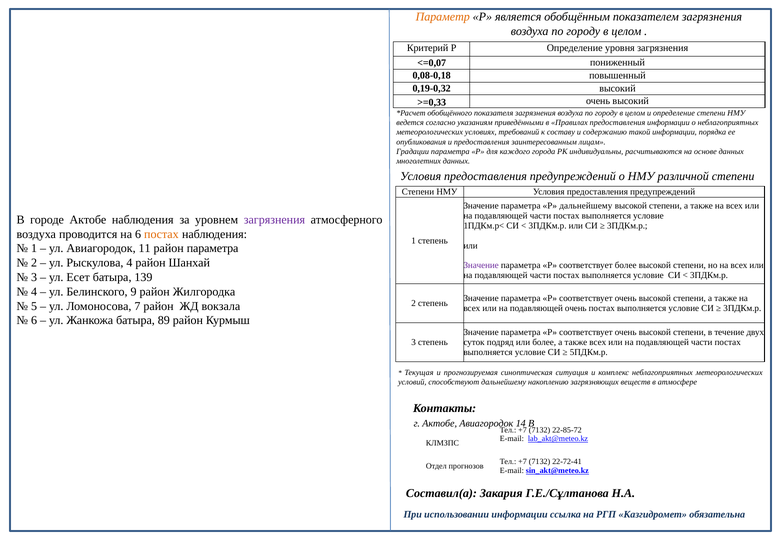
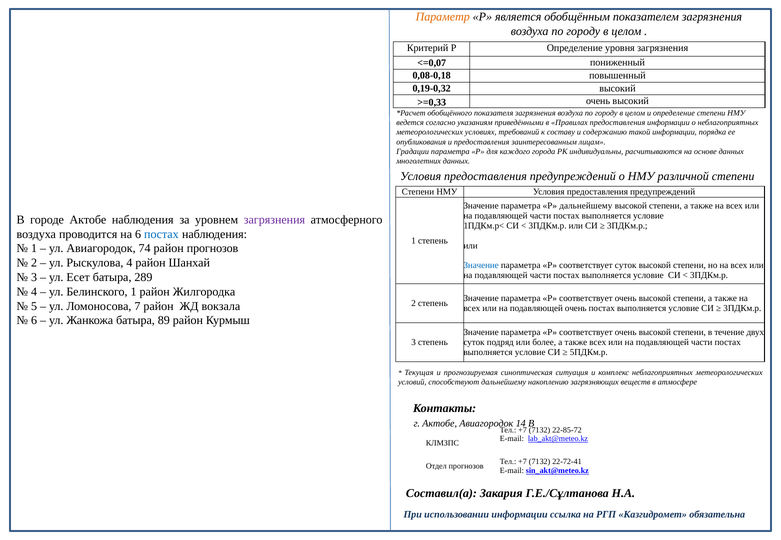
постах at (161, 234) colour: orange -> blue
11: 11 -> 74
район параметра: параметра -> прогнозов
Значение at (481, 266) colour: purple -> blue
соответствует более: более -> суток
139: 139 -> 289
Белинского 9: 9 -> 1
